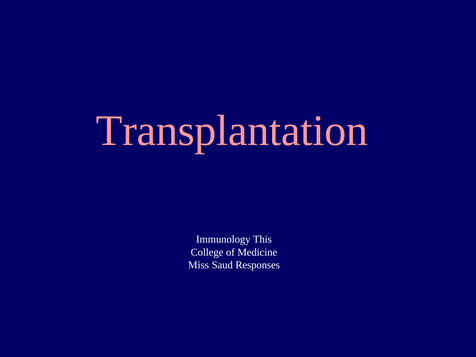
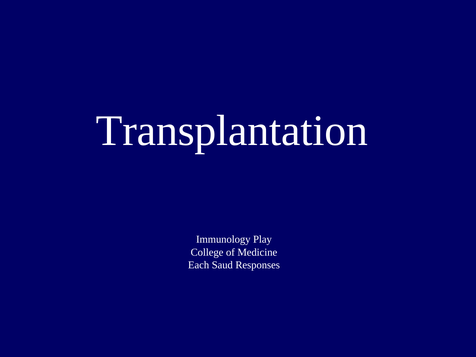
Transplantation colour: pink -> white
This: This -> Play
Miss: Miss -> Each
